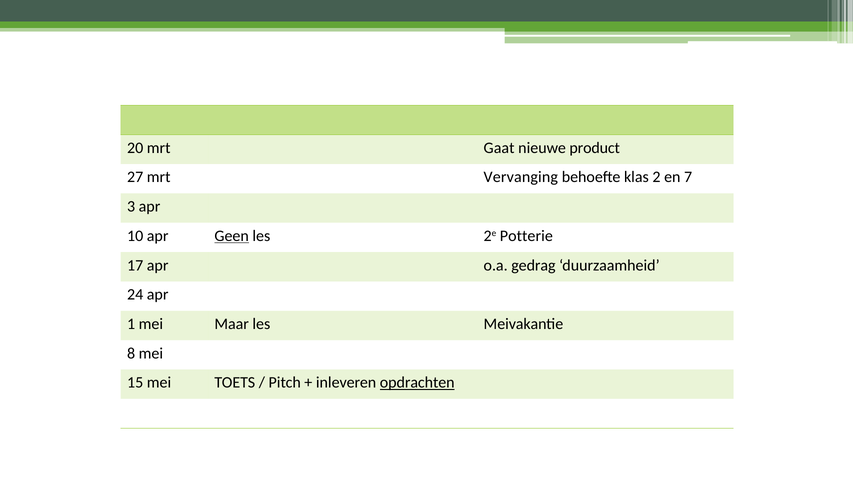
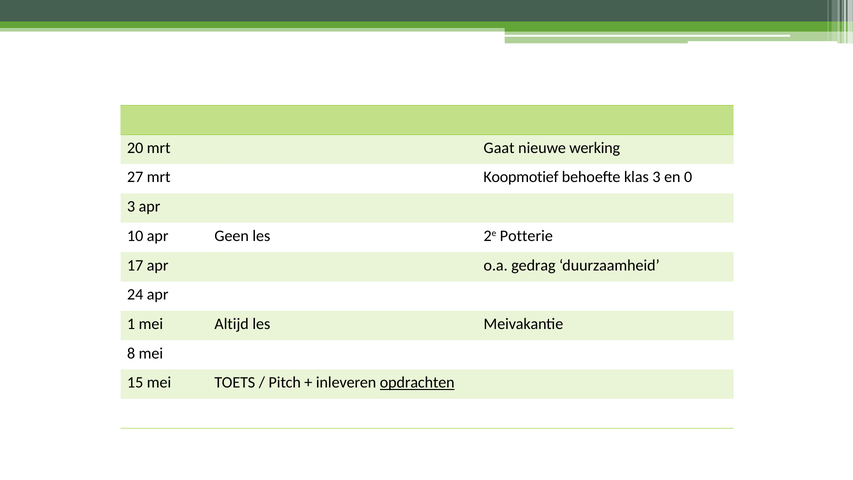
product: product -> werking
Vervanging: Vervanging -> Koopmotief
klas 2: 2 -> 3
7: 7 -> 0
Geen underline: present -> none
Maar: Maar -> Altijd
